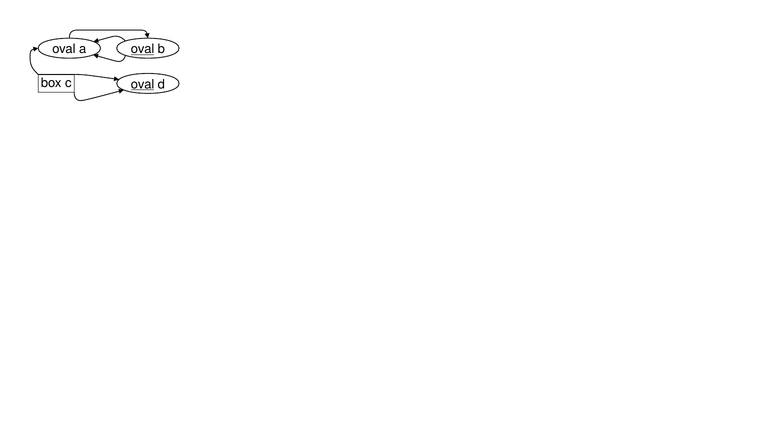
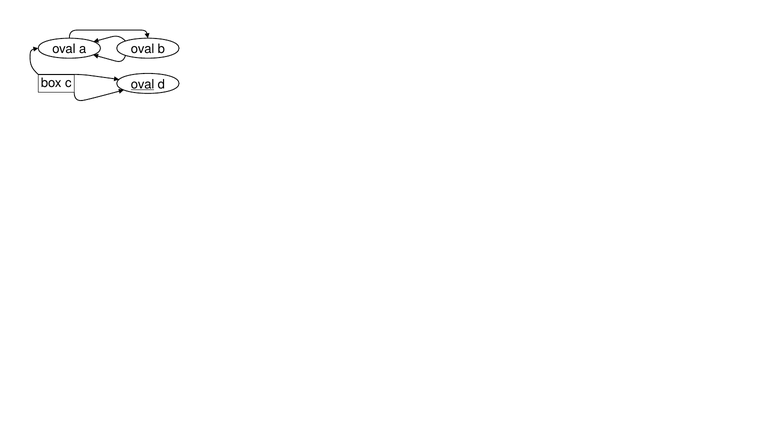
oval at (143, 49) underline: present -> none
